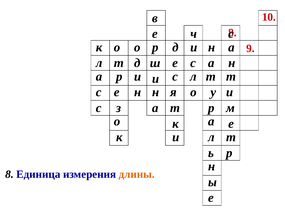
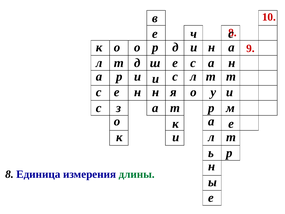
длины colour: orange -> green
